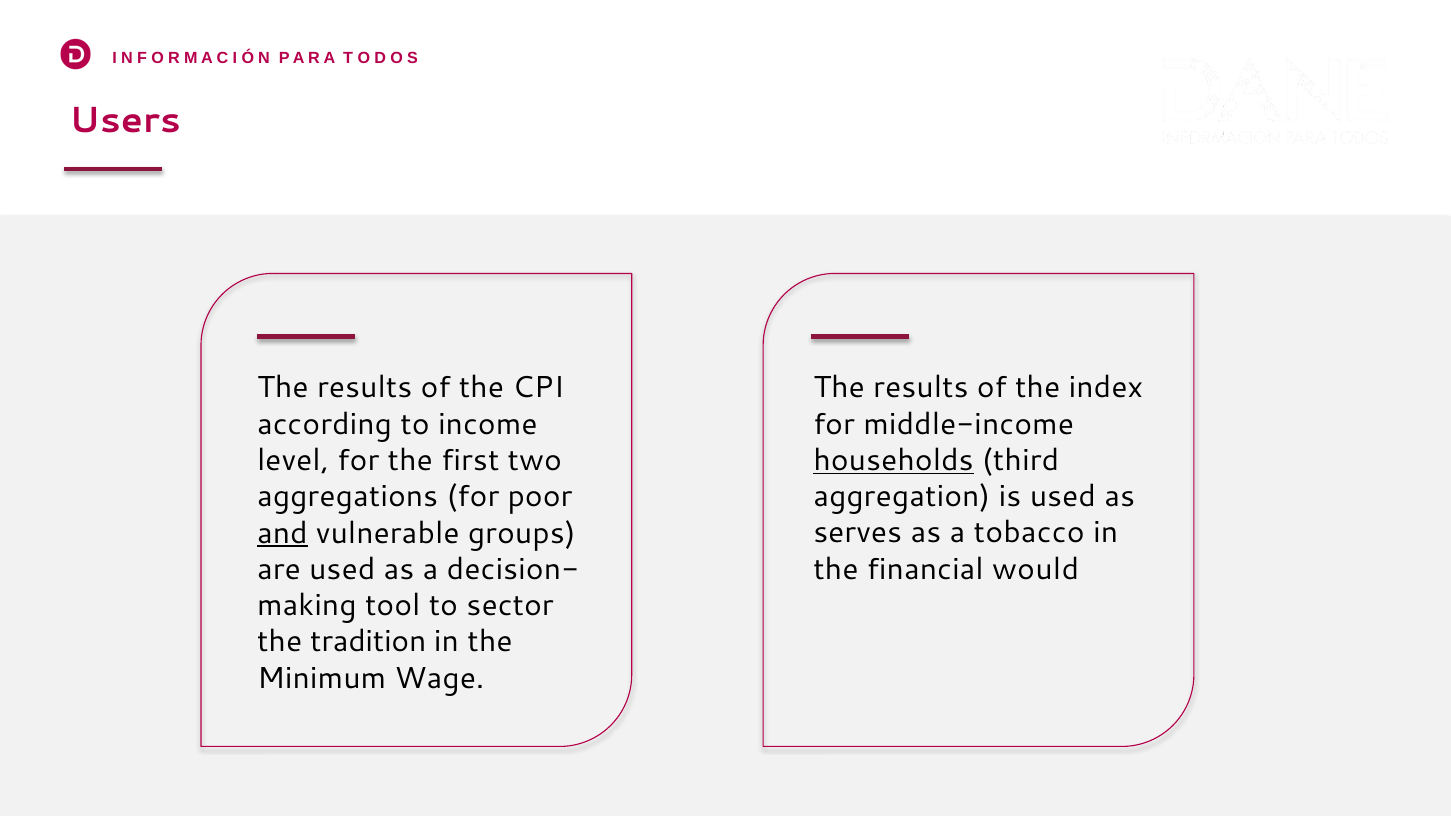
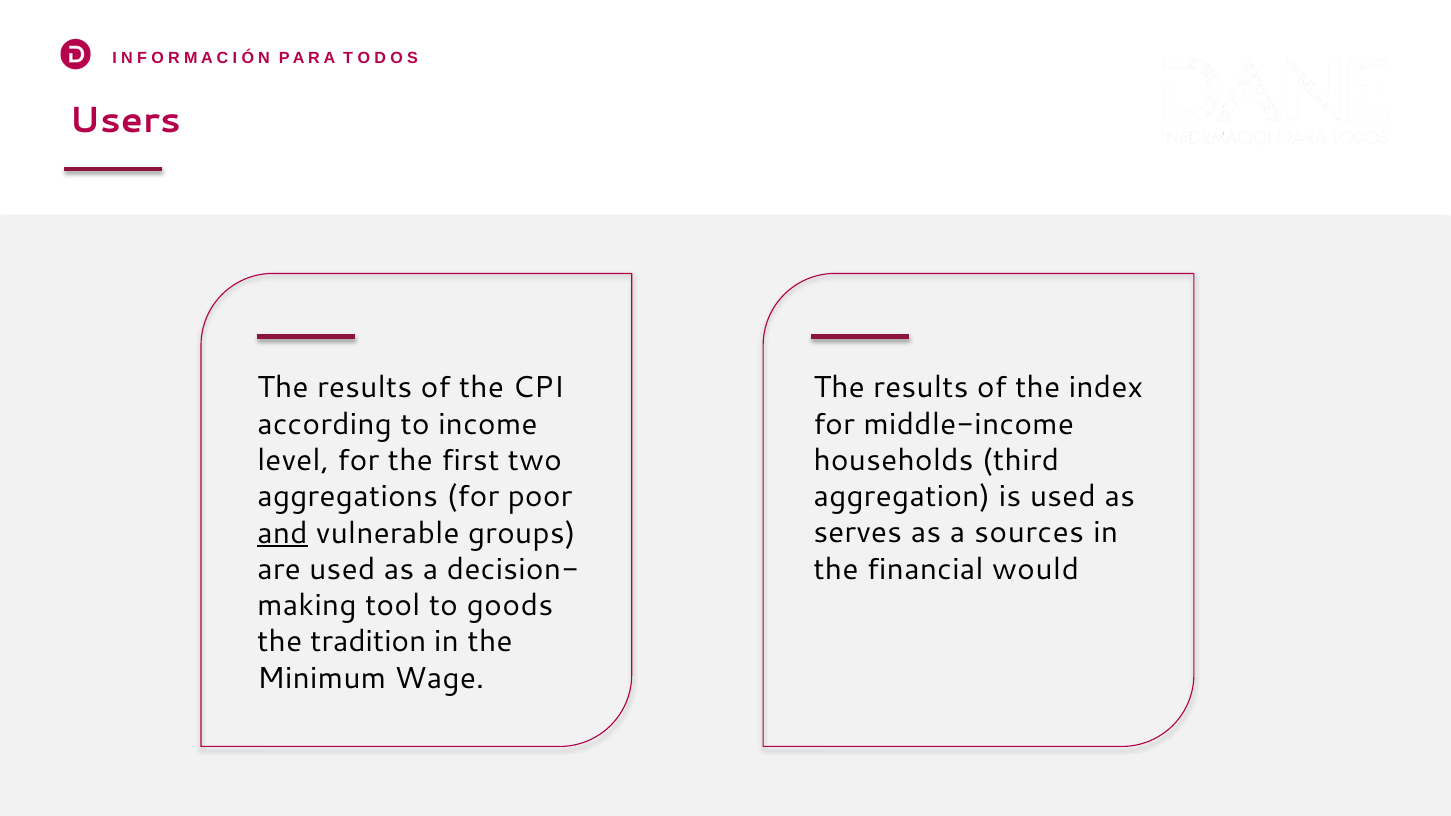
households underline: present -> none
tobacco: tobacco -> sources
sector: sector -> goods
